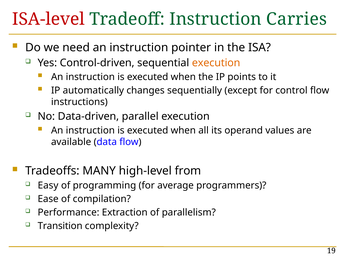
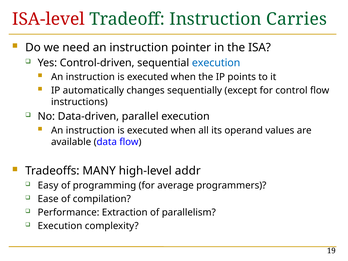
execution at (216, 63) colour: orange -> blue
from: from -> addr
Transition at (60, 226): Transition -> Execution
